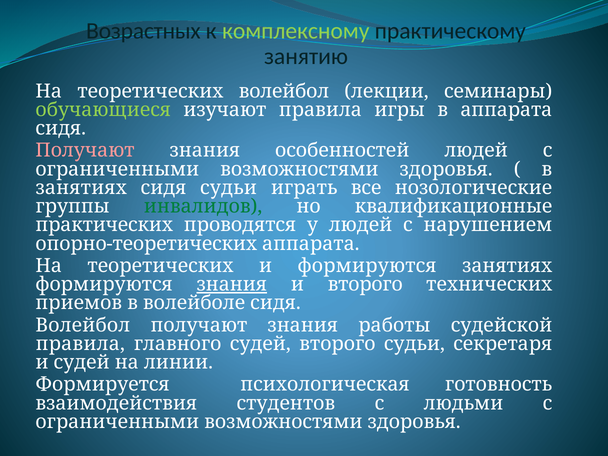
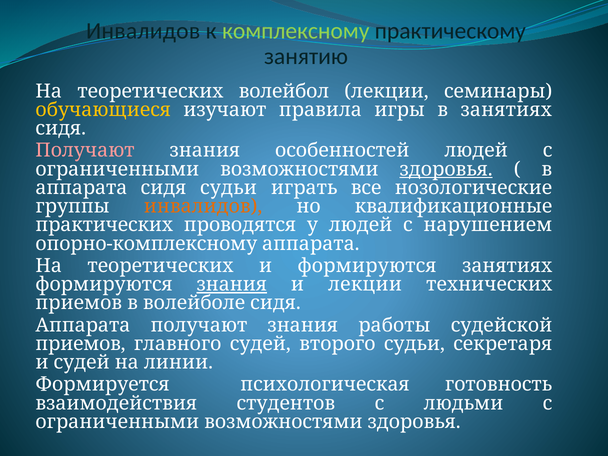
Возрастных at (143, 31): Возрастных -> Инвалидов
обучающиеся colour: light green -> yellow
в аппарата: аппарата -> занятиях
здоровья at (446, 169) underline: none -> present
занятиях at (81, 188): занятиях -> аппарата
инвалидов at (203, 206) colour: green -> orange
опорно-теоретических: опорно-теоретических -> опорно-комплексному
и второго: второго -> лекции
Волейбол at (83, 325): Волейбол -> Аппарата
правила at (80, 344): правила -> приемов
